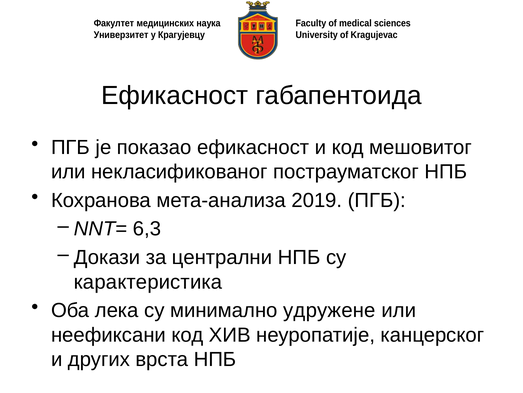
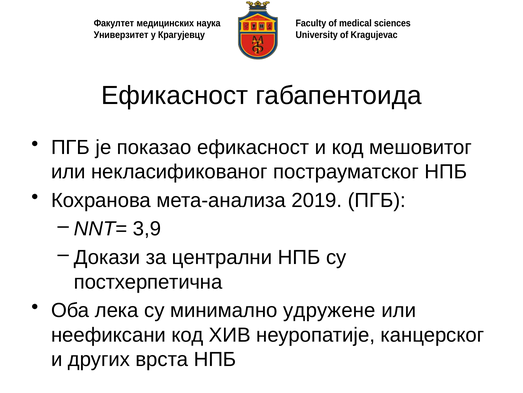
6,3: 6,3 -> 3,9
карактеристика: карактеристика -> постхерпетична
